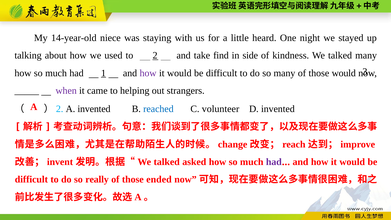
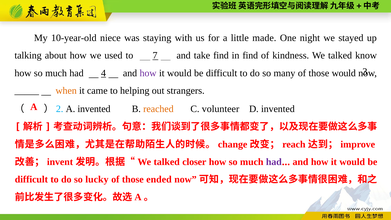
14-year-old: 14-year-old -> 10-year-old
heard: heard -> made
2: 2 -> 7
in side: side -> find
talked many: many -> know
1: 1 -> 4
when colour: purple -> orange
reached colour: blue -> orange
asked: asked -> closer
really: really -> lucky
